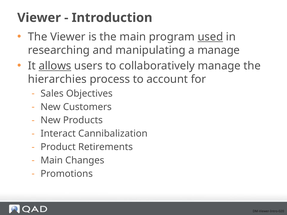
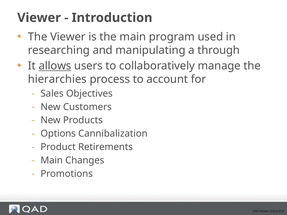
used underline: present -> none
a manage: manage -> through
Interact: Interact -> Options
